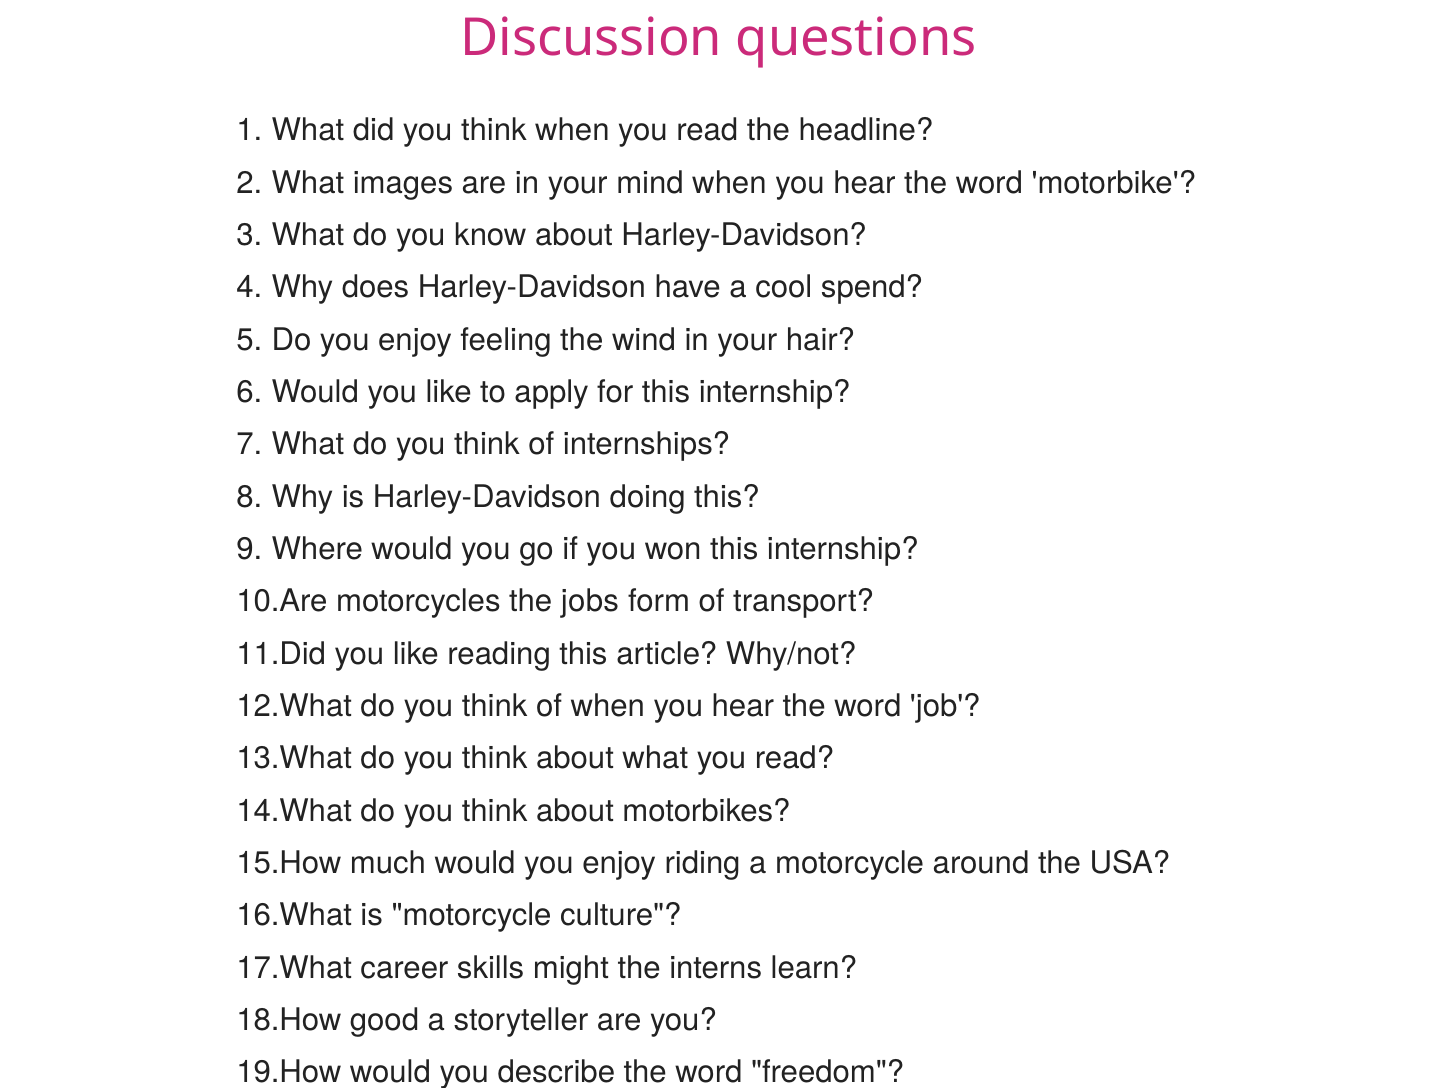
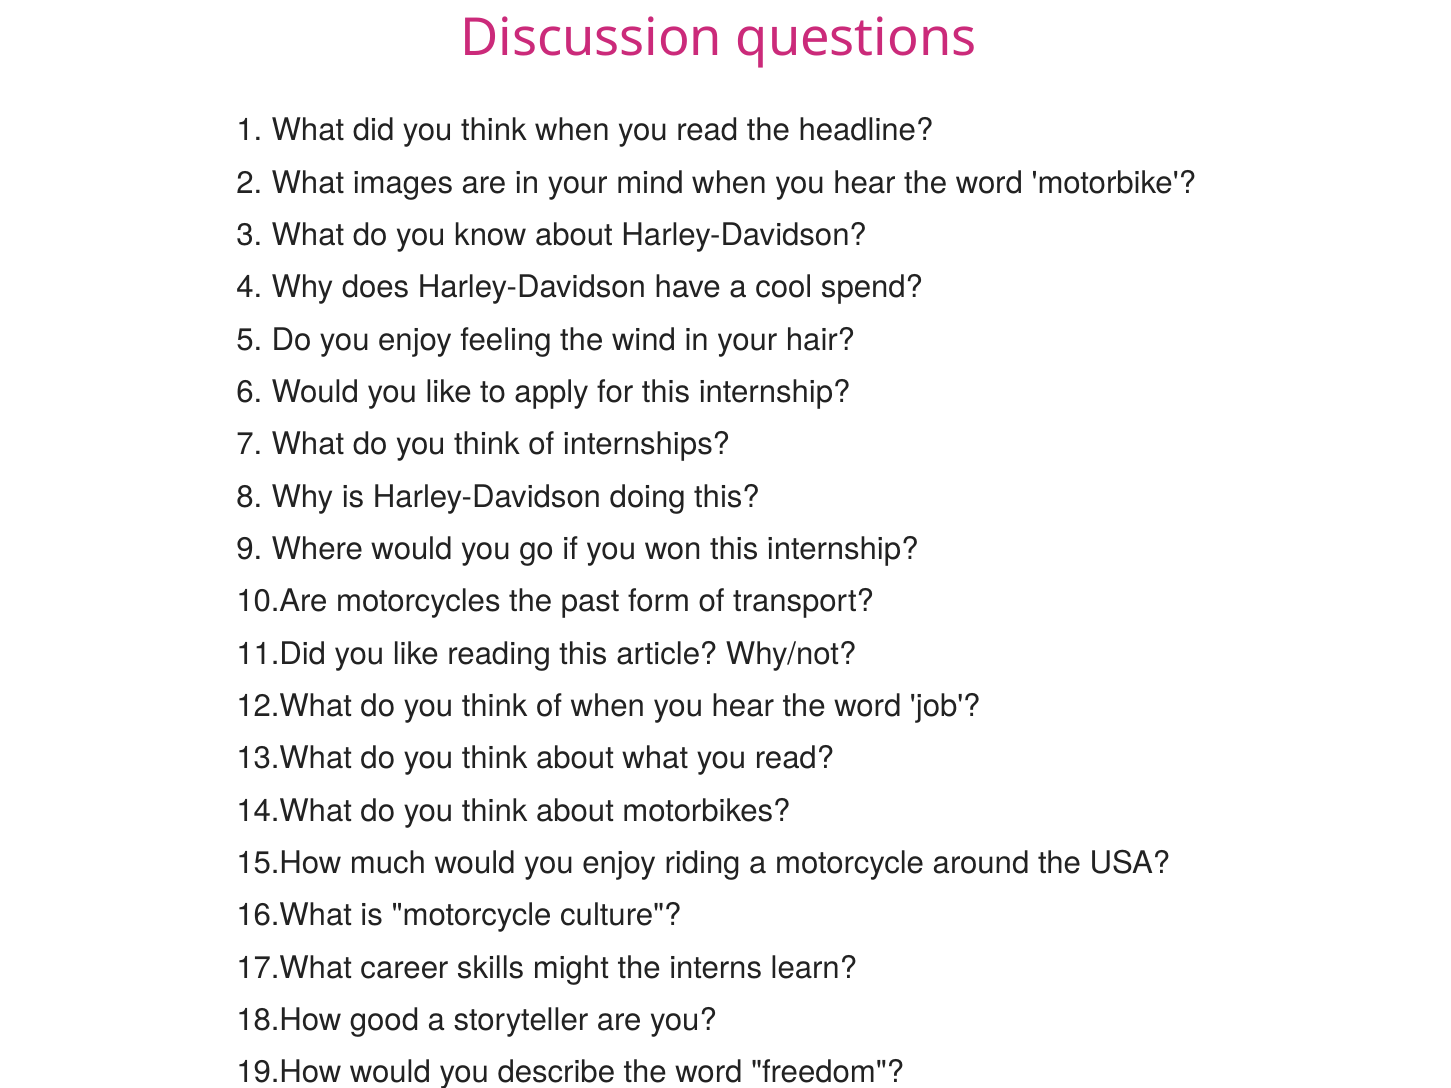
jobs: jobs -> past
